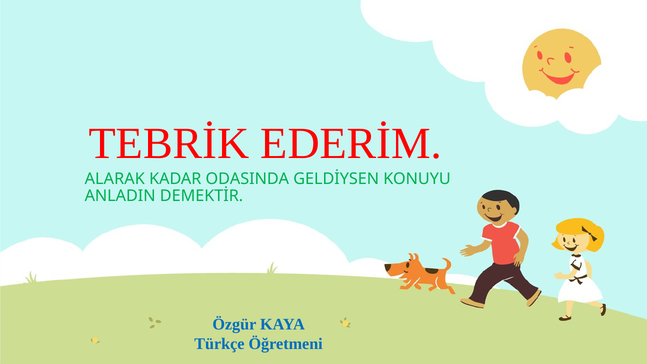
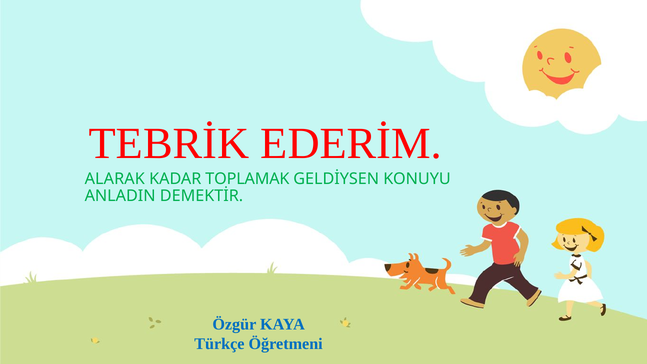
ODASINDA: ODASINDA -> TOPLAMAK
